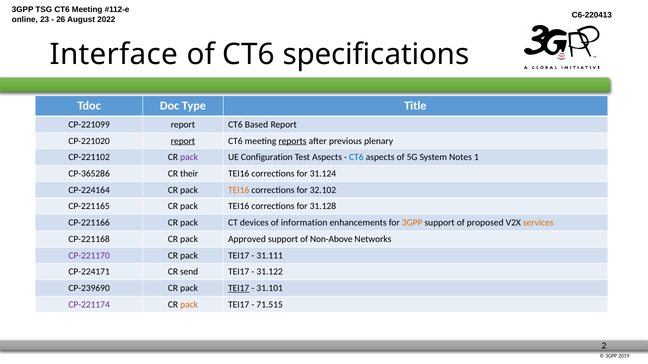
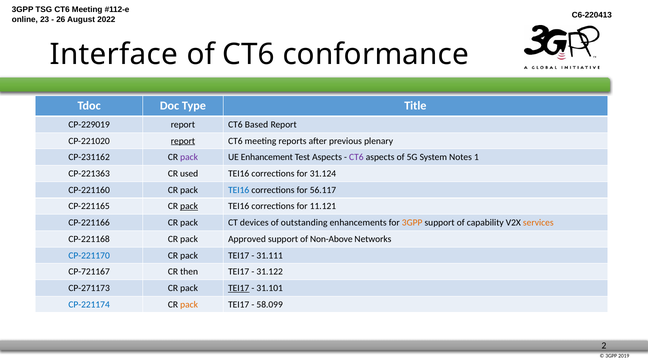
specifications: specifications -> conformance
CP-221099: CP-221099 -> CP-229019
reports underline: present -> none
CP-221102: CP-221102 -> CP-231162
Configuration: Configuration -> Enhancement
CT6 at (356, 157) colour: blue -> purple
CP-365286: CP-365286 -> CP-221363
their: their -> used
CP-224164: CP-224164 -> CP-221160
TEI16 at (239, 190) colour: orange -> blue
32.102: 32.102 -> 56.117
pack at (189, 207) underline: none -> present
31.128: 31.128 -> 11.121
information: information -> outstanding
proposed: proposed -> capability
CP-221170 colour: purple -> blue
CP-224171: CP-224171 -> CP-721167
send: send -> then
CP-239690: CP-239690 -> CP-271173
CP-221174 colour: purple -> blue
71.515: 71.515 -> 58.099
